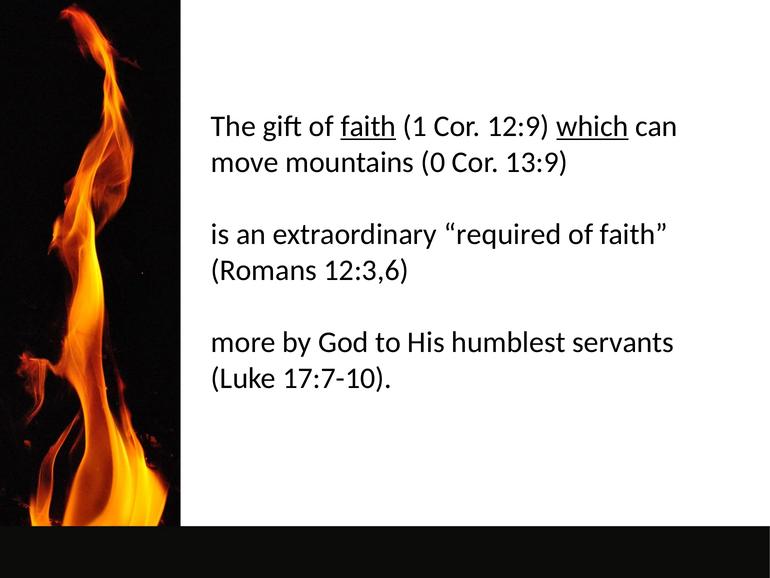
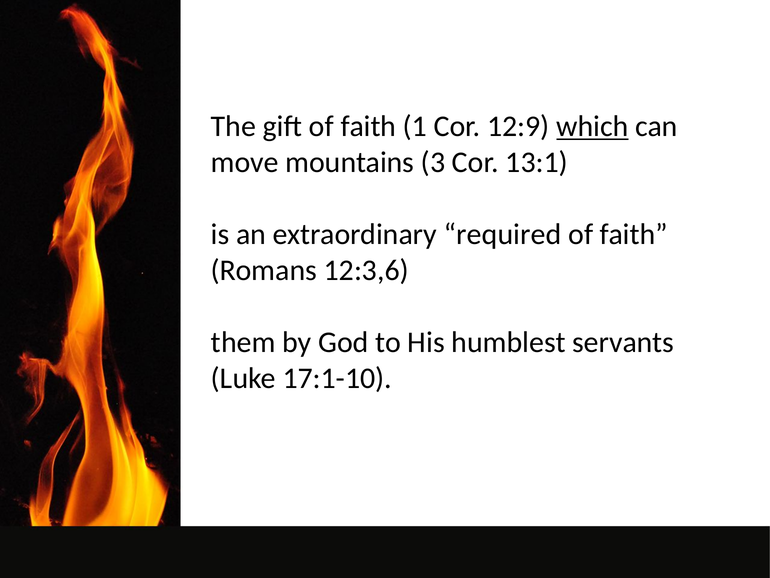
faith at (368, 126) underline: present -> none
0: 0 -> 3
13:9: 13:9 -> 13:1
more: more -> them
17:7-10: 17:7-10 -> 17:1-10
